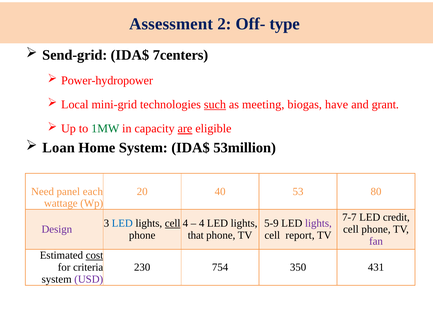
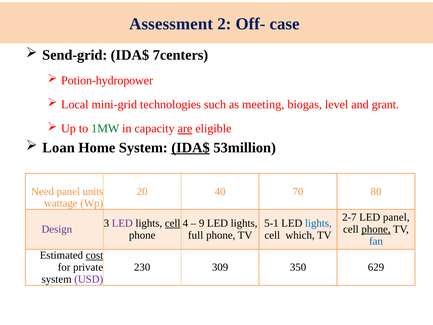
type: type -> case
Power-hydropower: Power-hydropower -> Potion-hydropower
such underline: present -> none
have: have -> level
IDA$ at (191, 148) underline: none -> present
each: each -> units
53: 53 -> 70
7-7: 7-7 -> 2-7
LED credit: credit -> panel
LED at (122, 223) colour: blue -> purple
4 at (202, 223): 4 -> 9
5-9: 5-9 -> 5-1
lights at (318, 223) colour: purple -> blue
phone at (376, 229) underline: none -> present
that: that -> full
report: report -> which
fan colour: purple -> blue
criteria: criteria -> private
754: 754 -> 309
431: 431 -> 629
